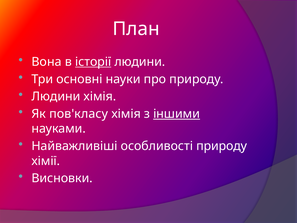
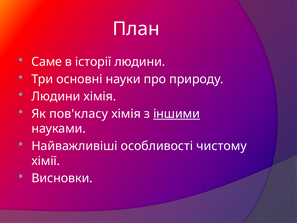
Вона: Вона -> Саме
історії underline: present -> none
особливості природу: природу -> чистому
